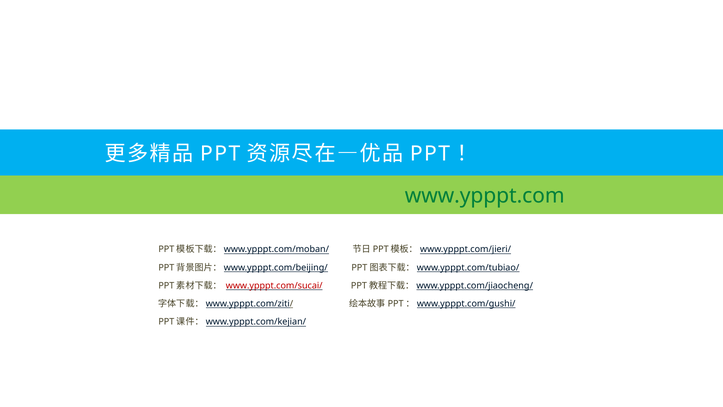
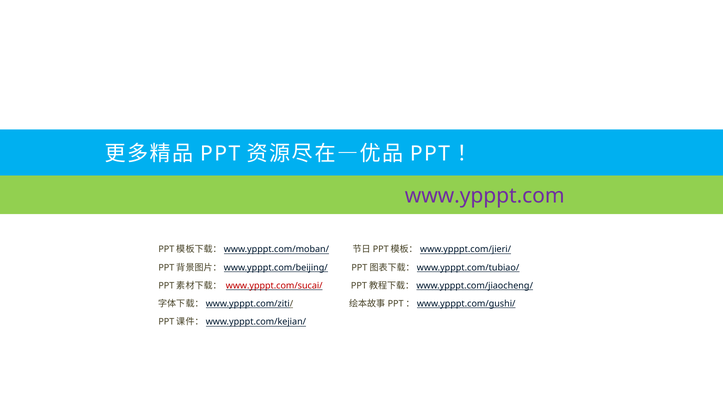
www.ypppt.com colour: green -> purple
